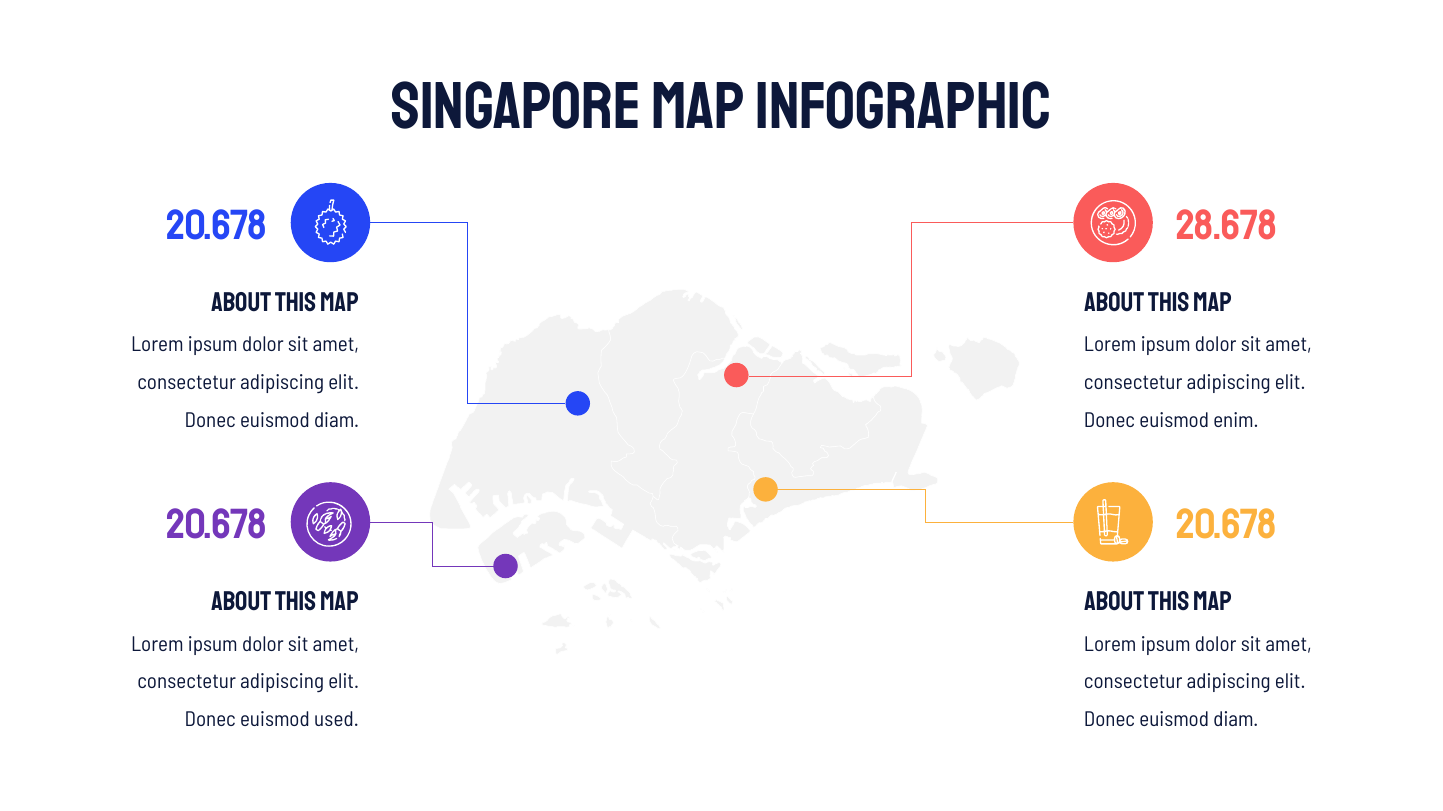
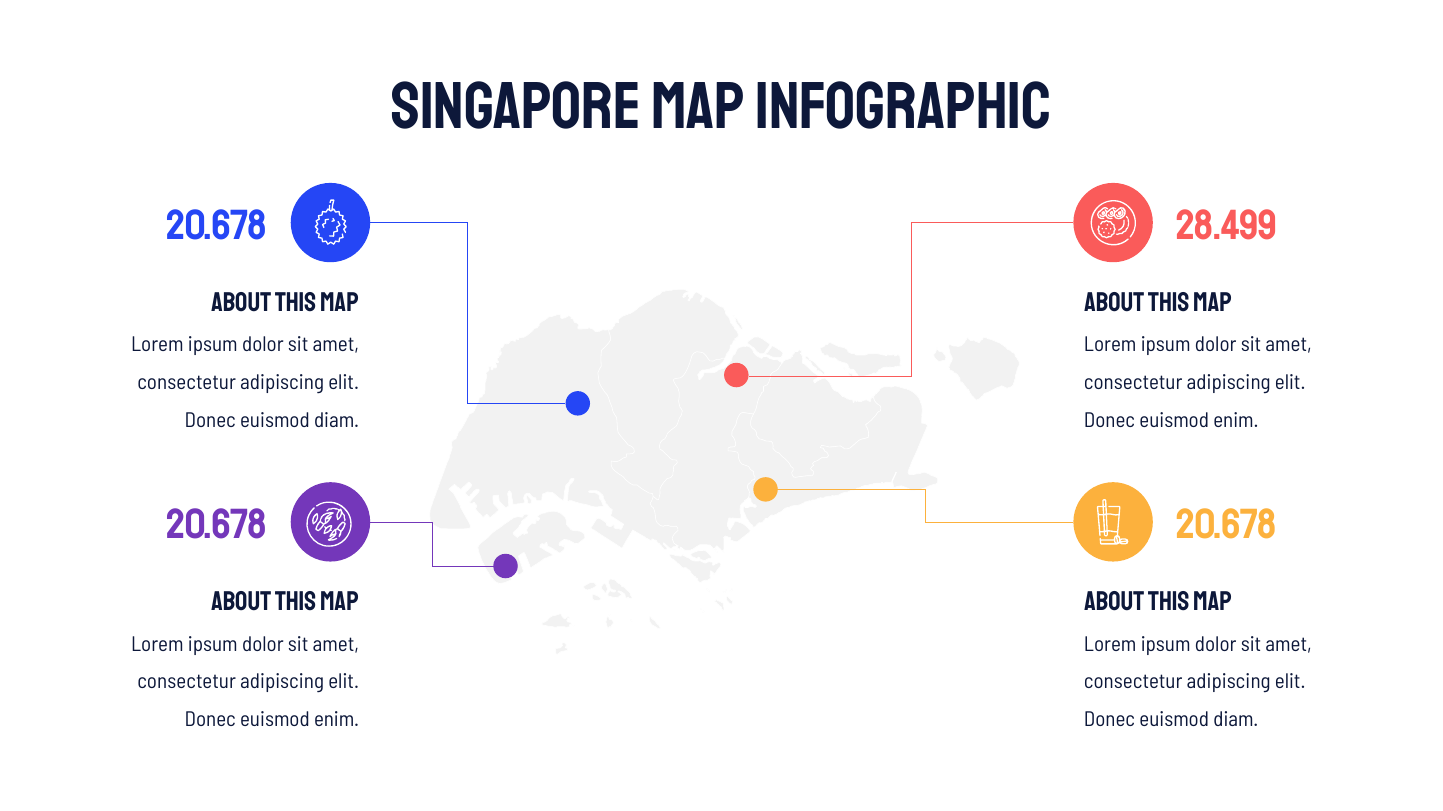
28.678: 28.678 -> 28.499
used at (336, 720): used -> enim
